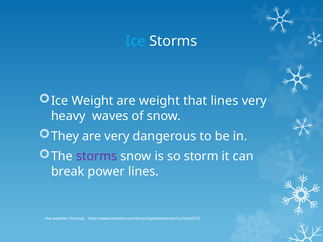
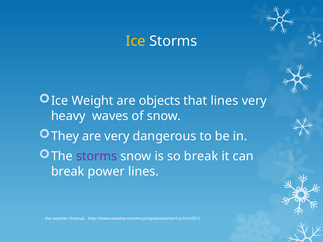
Ice at (136, 41) colour: light blue -> yellow
are weight: weight -> objects
so storm: storm -> break
